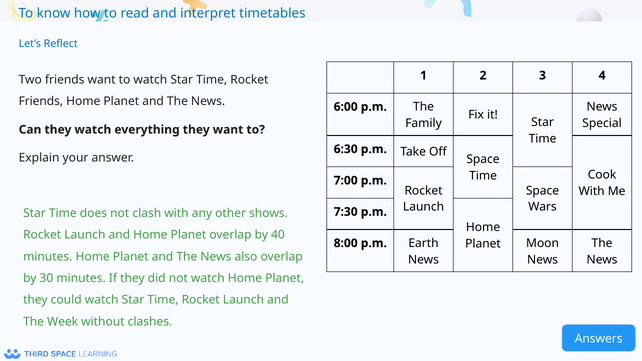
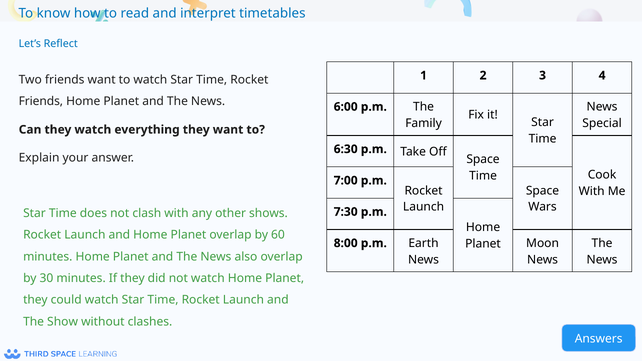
40: 40 -> 60
Week: Week -> Show
